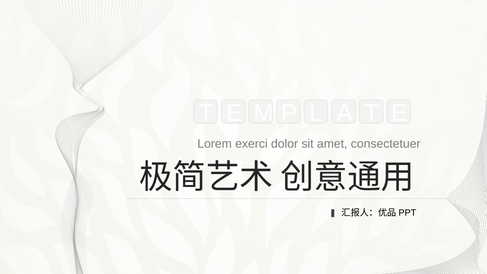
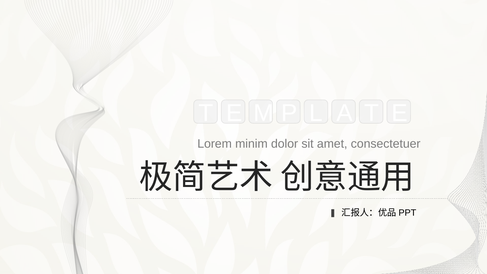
exerci: exerci -> minim
